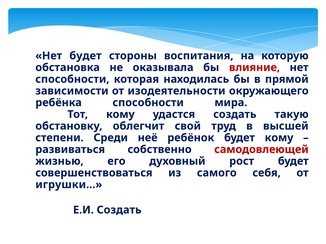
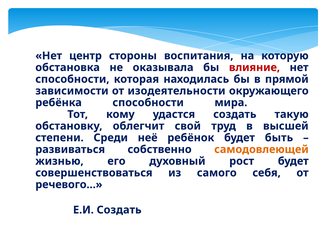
Нет будет: будет -> центр
будет кому: кому -> быть
самодовлеющей colour: red -> orange
игрушки…: игрушки… -> речевого…
